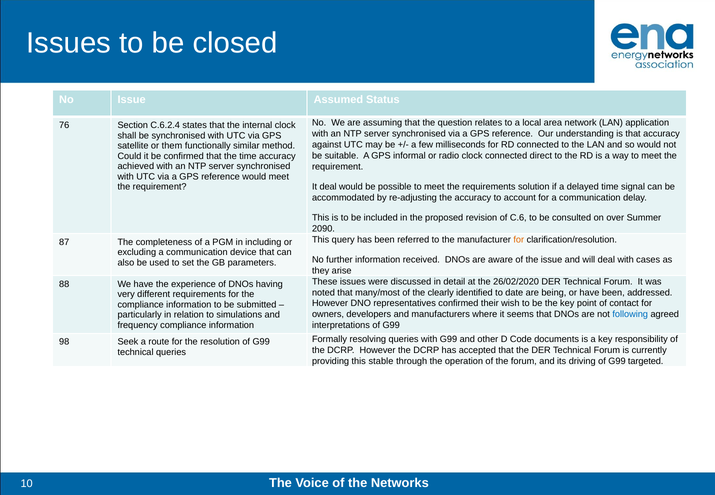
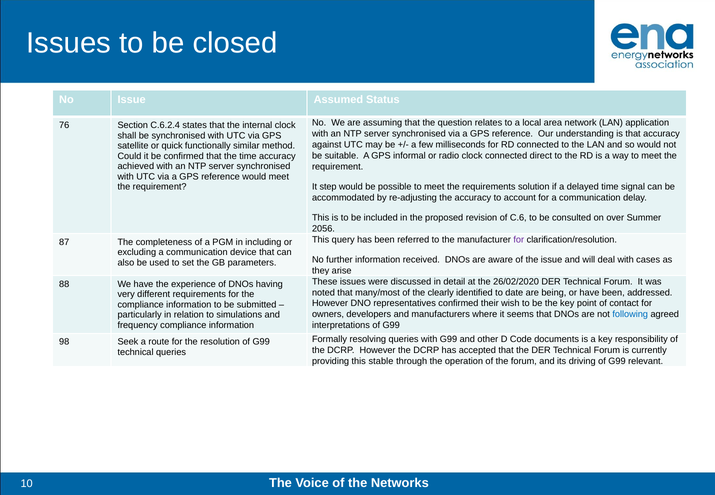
them: them -> quick
It deal: deal -> step
2090: 2090 -> 2056
for at (519, 240) colour: orange -> purple
targeted: targeted -> relevant
